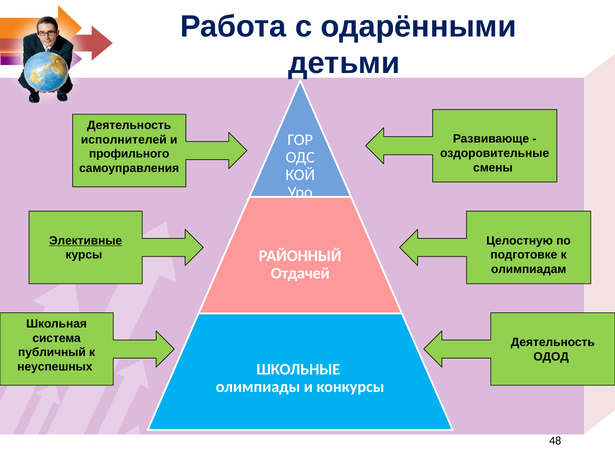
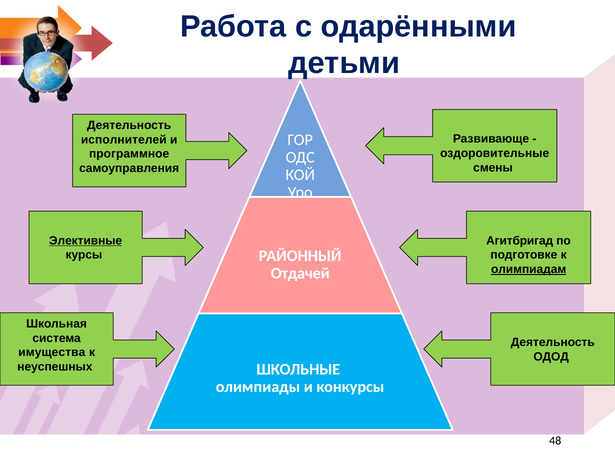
профильного: профильного -> программное
Целостную: Целостную -> Агитбригад
олимпиадам underline: none -> present
публичный: публичный -> имущества
